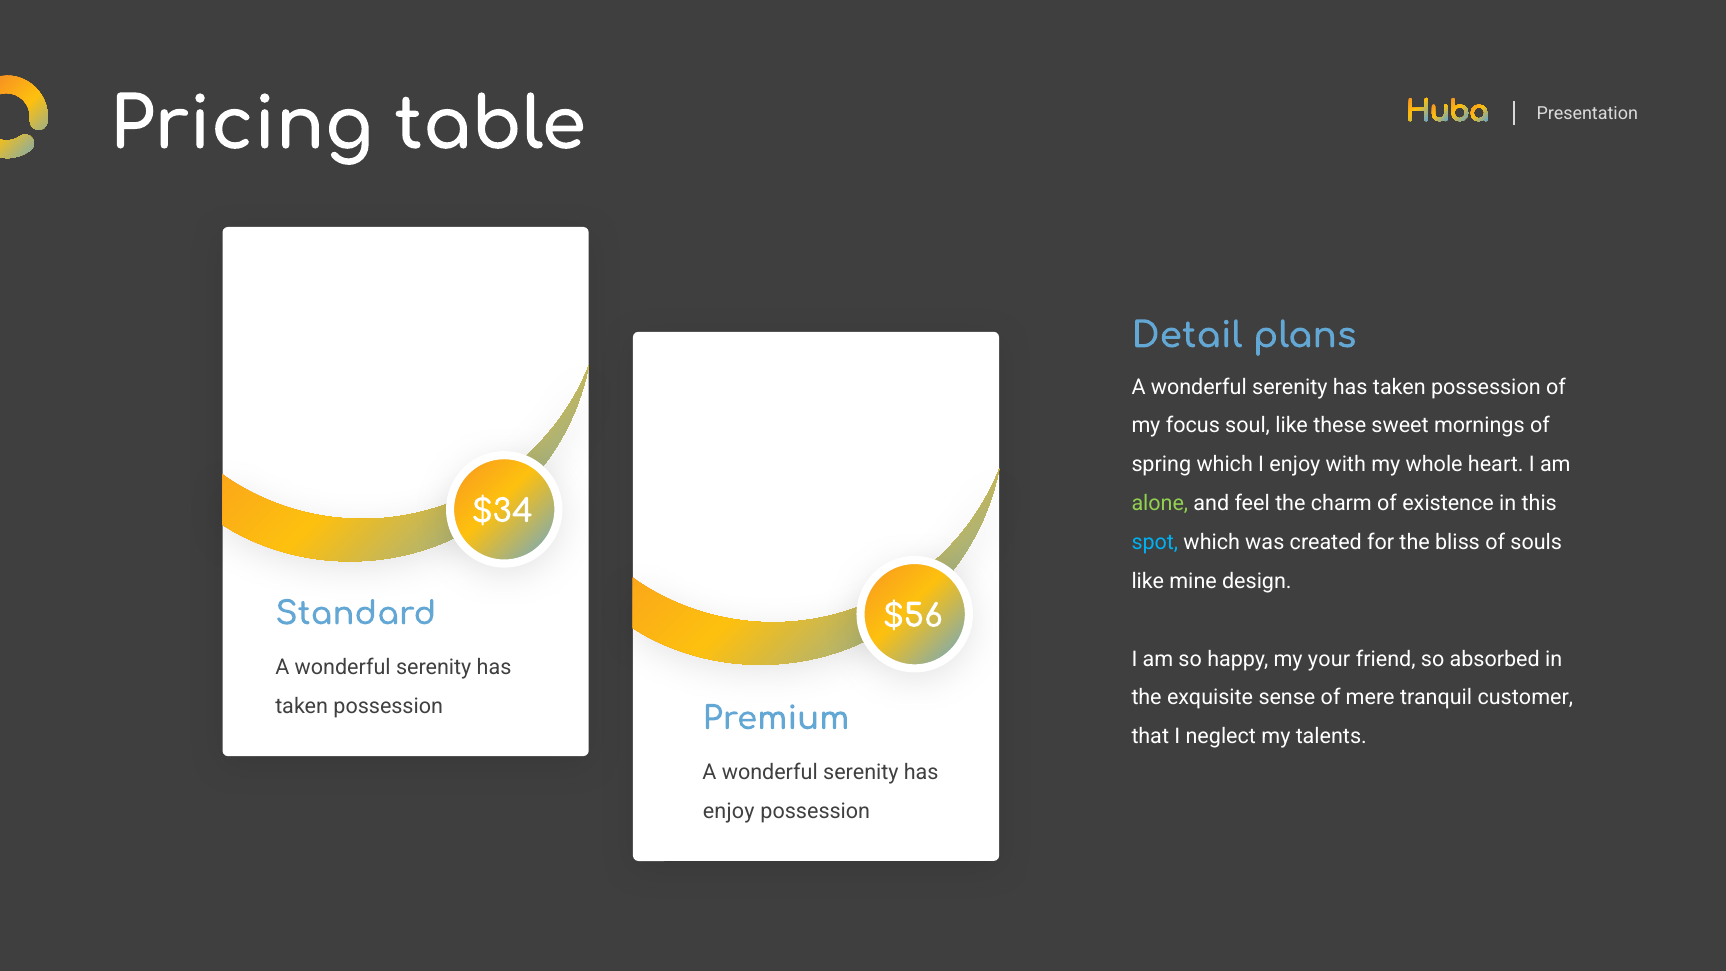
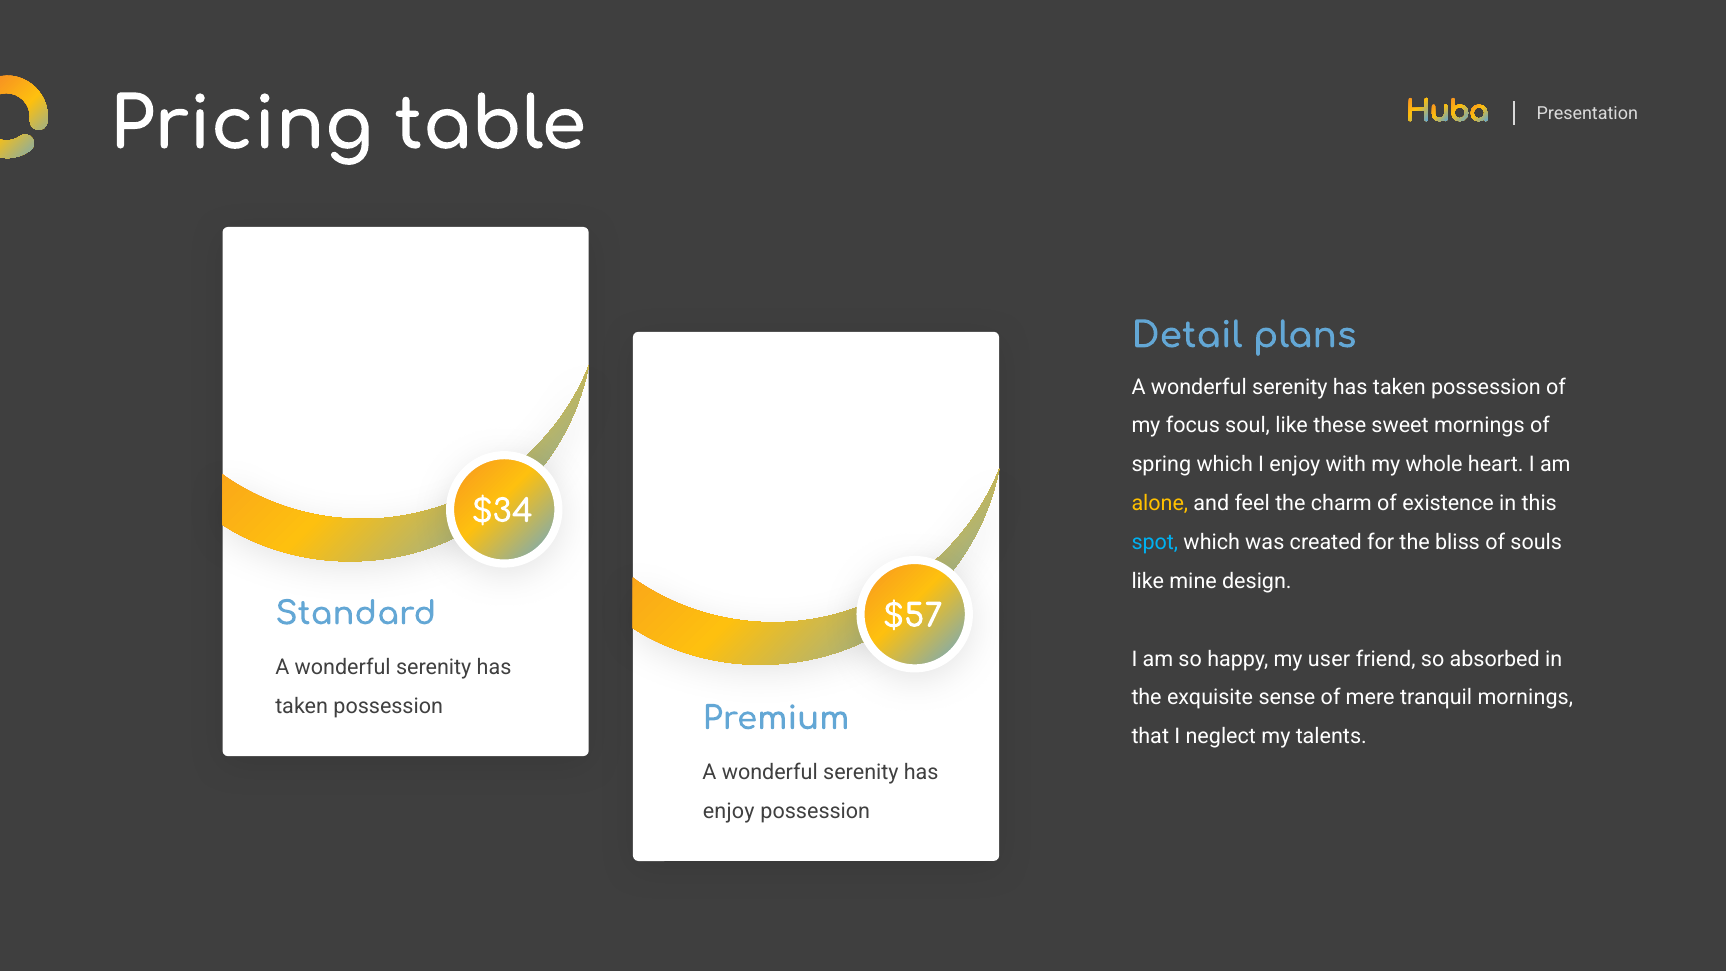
alone colour: light green -> yellow
$56: $56 -> $57
your: your -> user
tranquil customer: customer -> mornings
